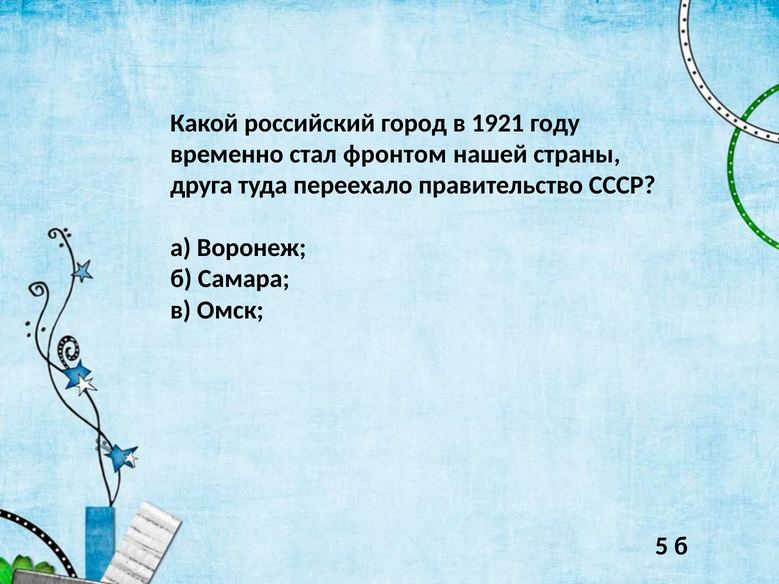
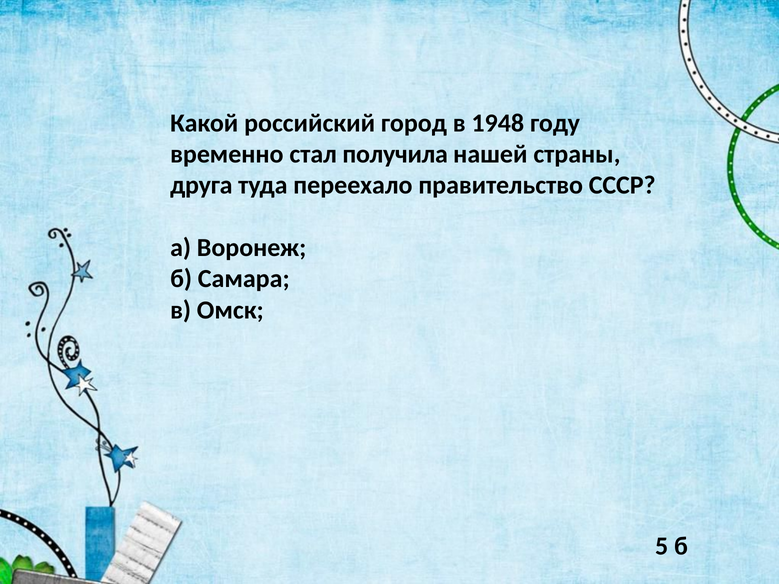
1921: 1921 -> 1948
фронтом: фронтом -> получила
